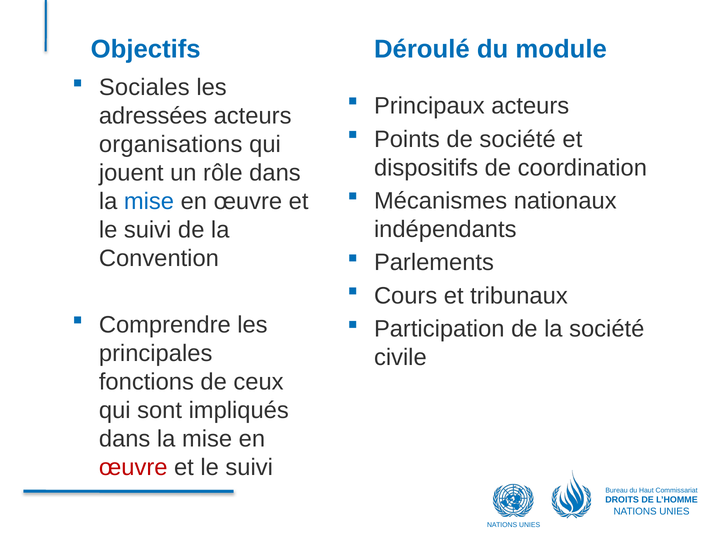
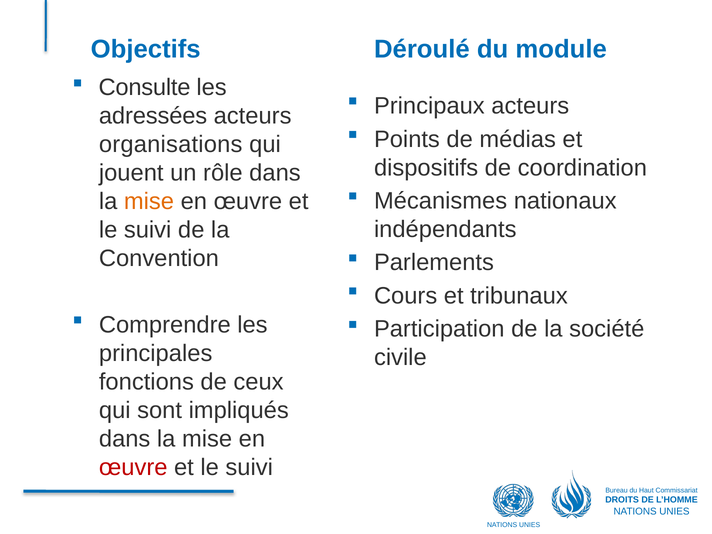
Sociales: Sociales -> Consulte
de société: société -> médias
mise at (149, 201) colour: blue -> orange
